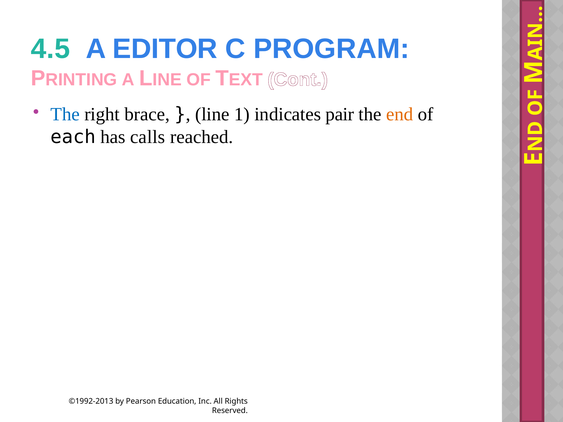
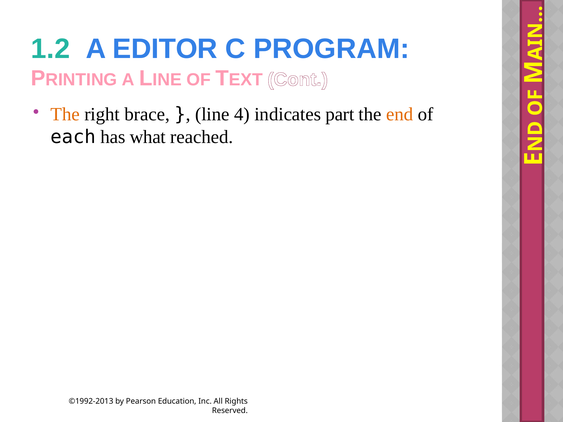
4.5: 4.5 -> 1.2
The at (65, 114) colour: blue -> orange
1: 1 -> 4
pair: pair -> part
calls: calls -> what
